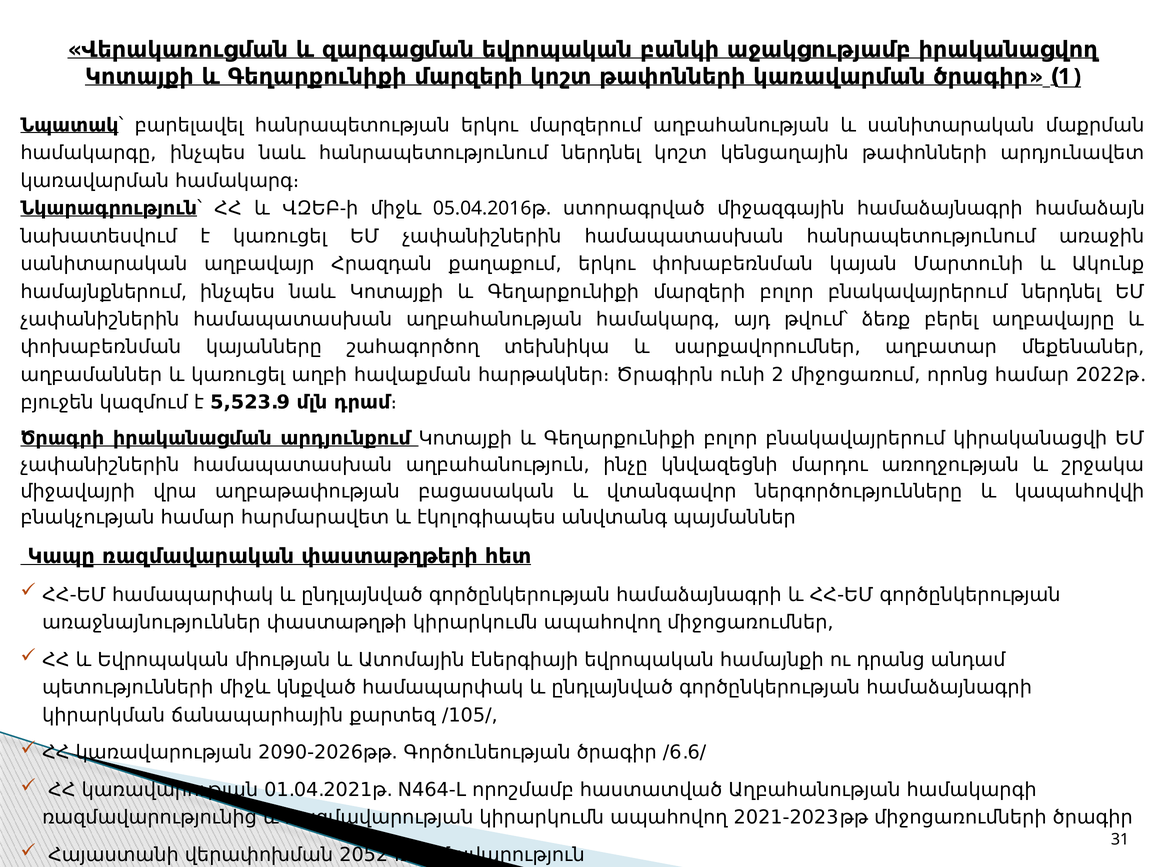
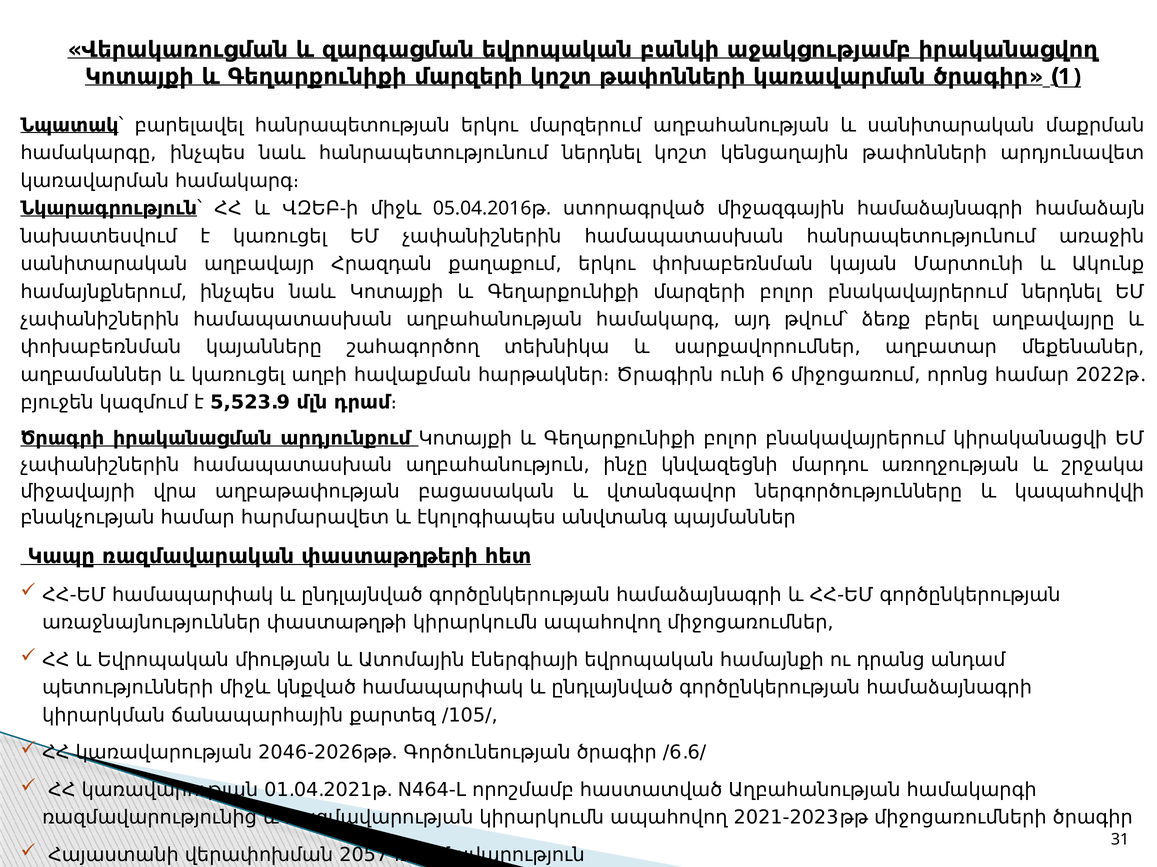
2: 2 -> 6
2090-2026թթ: 2090-2026թթ -> 2046-2026թթ
2052: 2052 -> 2057
